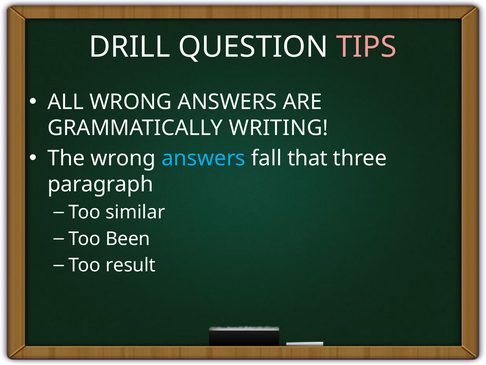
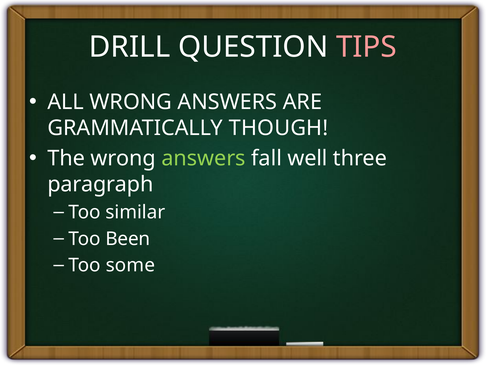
WRITING: WRITING -> THOUGH
answers at (203, 158) colour: light blue -> light green
that: that -> well
result: result -> some
